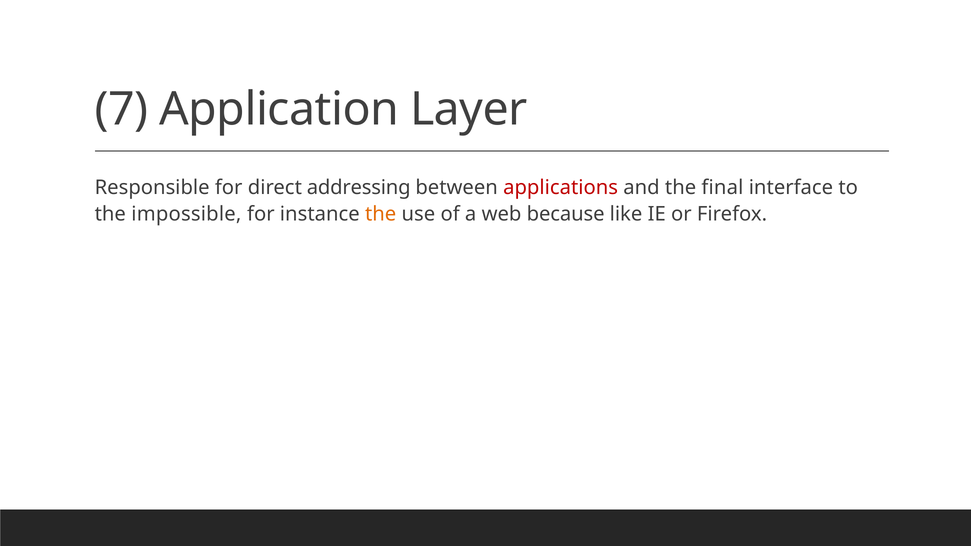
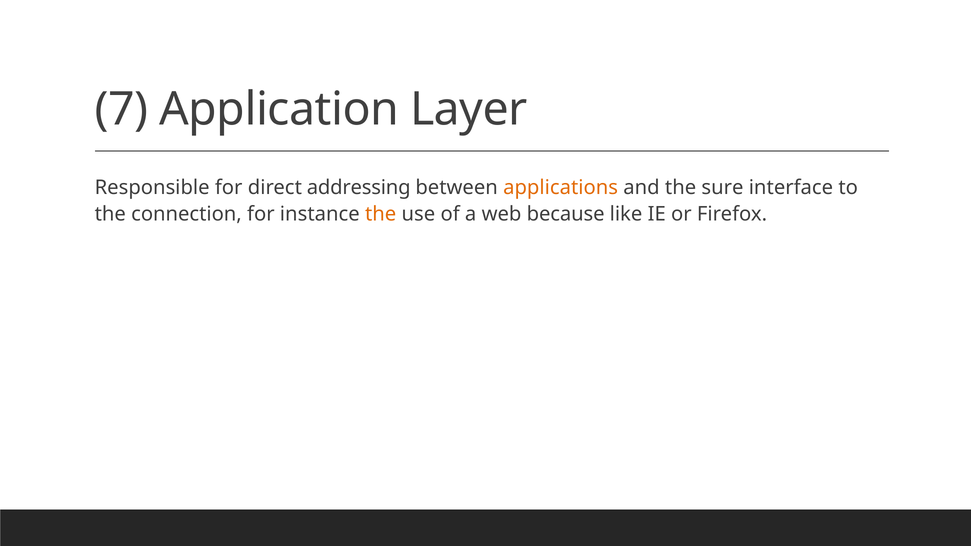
applications colour: red -> orange
final: final -> sure
impossible: impossible -> connection
